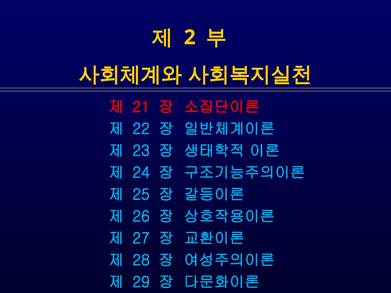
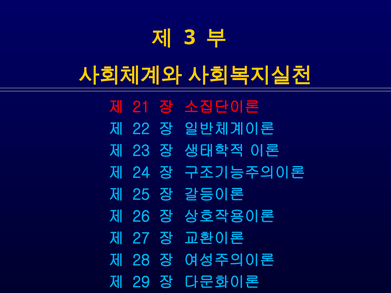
2: 2 -> 3
